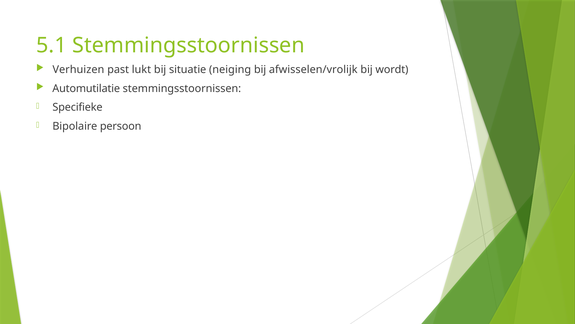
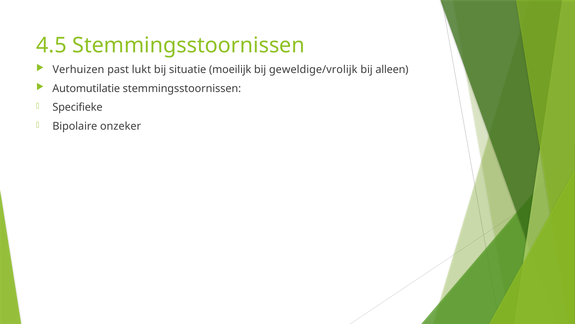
5.1: 5.1 -> 4.5
neiging: neiging -> moeilijk
afwisselen/vrolijk: afwisselen/vrolijk -> geweldige/vrolijk
wordt: wordt -> alleen
persoon: persoon -> onzeker
